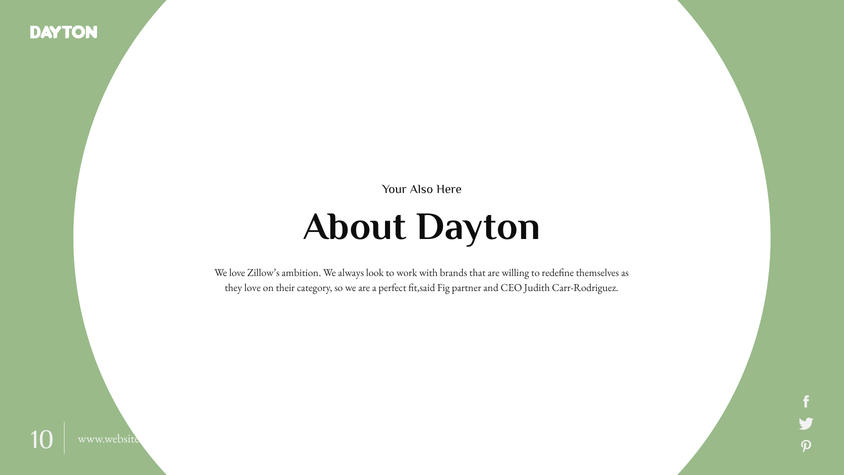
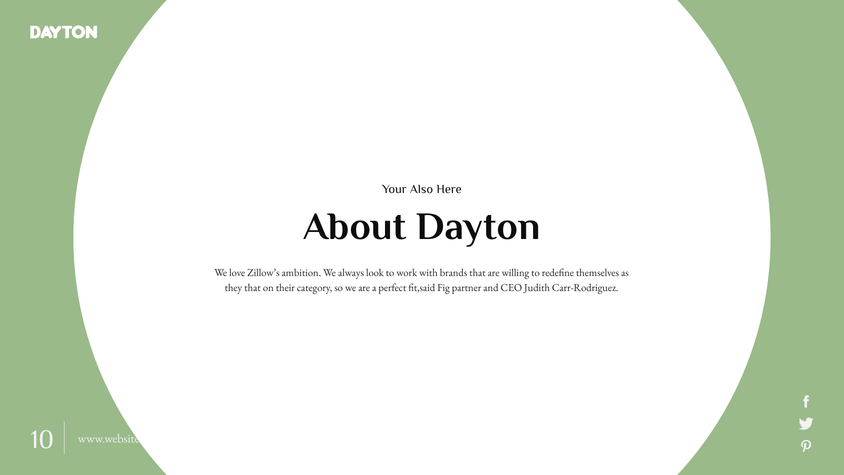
they love: love -> that
